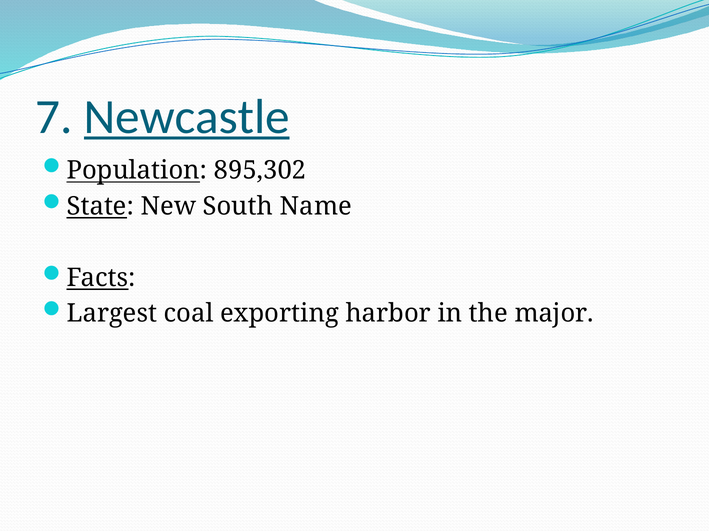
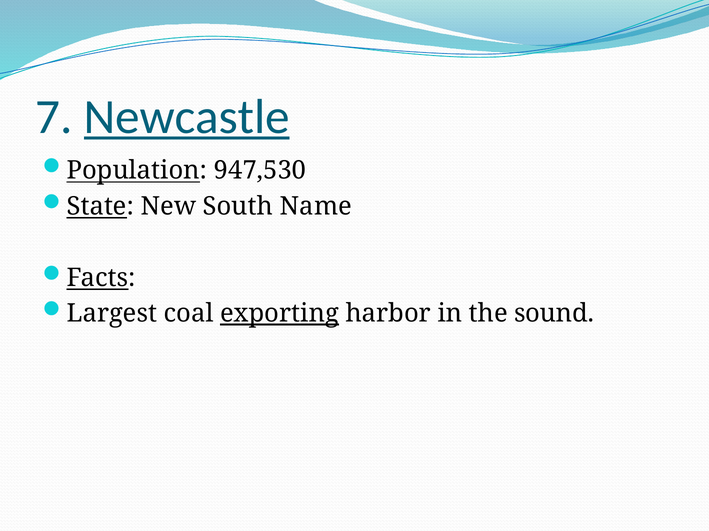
895,302: 895,302 -> 947,530
exporting underline: none -> present
major: major -> sound
